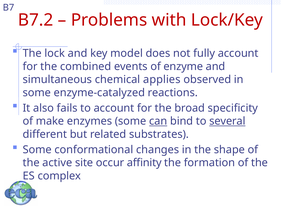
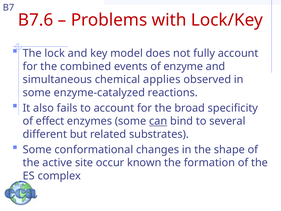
B7.2: B7.2 -> B7.6
make: make -> effect
several underline: present -> none
affinity: affinity -> known
